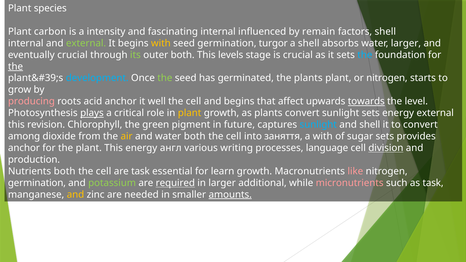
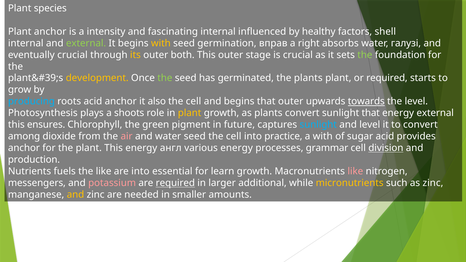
Plant carbon: carbon -> anchor
remain: remain -> healthy
turgor: turgor -> вправ
a shell: shell -> right
water larger: larger -> галузі
its colour: light green -> yellow
This levels: levels -> outer
the at (365, 55) colour: light blue -> light green
the at (15, 67) underline: present -> none
development colour: light blue -> yellow
or nitrogen: nitrogen -> required
producing colour: pink -> light blue
well: well -> also
that affect: affect -> outer
plays underline: present -> none
critical: critical -> shoots
sunlight sets: sets -> that
revision: revision -> ensures
and shell: shell -> level
air colour: yellow -> pink
water both: both -> seed
заняття: заняття -> practice
sugar sets: sets -> acid
various writing: writing -> energy
language: language -> grammar
Nutrients both: both -> fuels
cell at (104, 171): cell -> like
are task: task -> into
germination at (37, 183): germination -> messengers
potassium colour: light green -> pink
micronutrients colour: pink -> yellow
as task: task -> zinc
amounts underline: present -> none
